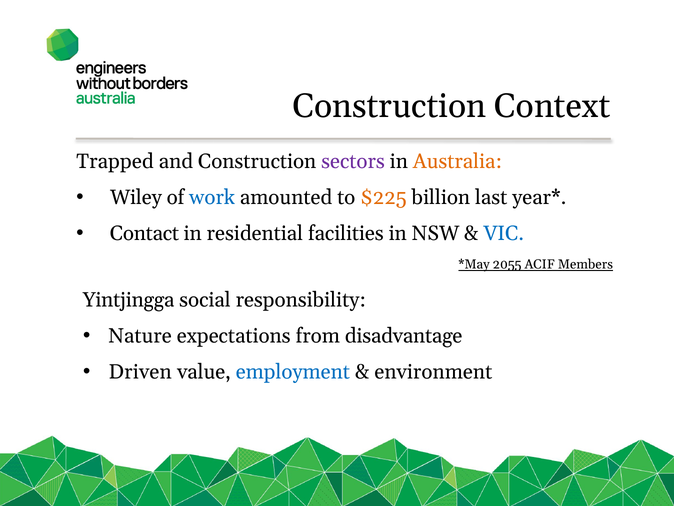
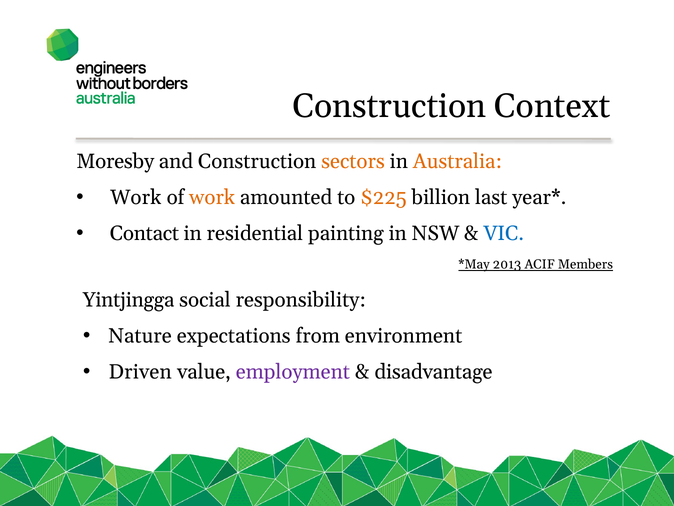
Trapped: Trapped -> Moresby
sectors colour: purple -> orange
Wiley at (136, 197): Wiley -> Work
work at (212, 197) colour: blue -> orange
facilities: facilities -> painting
2055: 2055 -> 2013
disadvantage: disadvantage -> environment
employment colour: blue -> purple
environment: environment -> disadvantage
